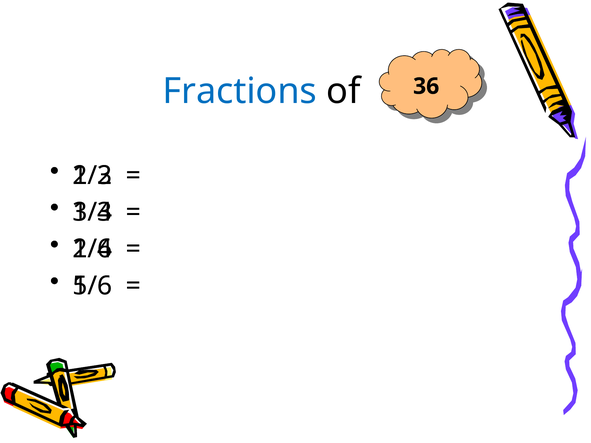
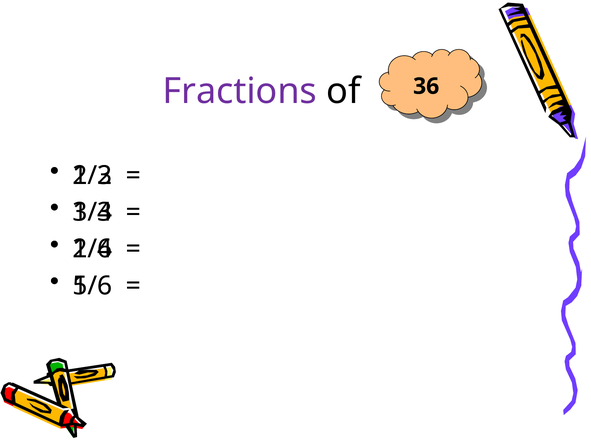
Fractions colour: blue -> purple
